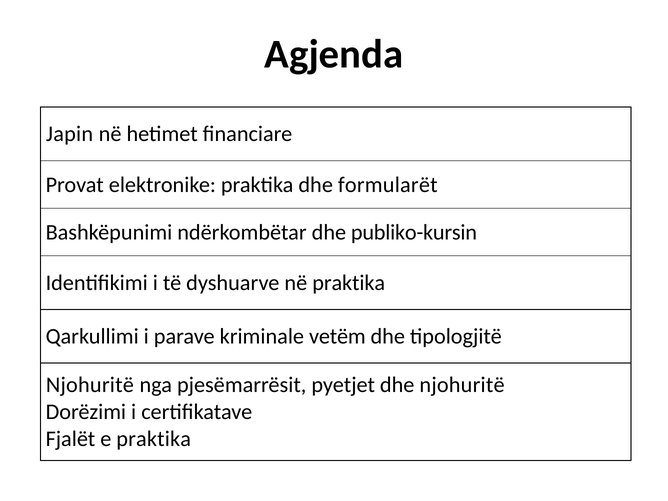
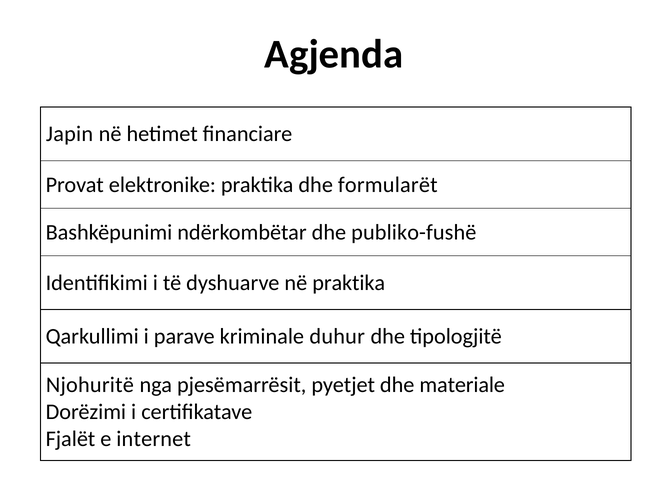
publiko-kursin: publiko-kursin -> publiko-fushë
vetëm: vetëm -> duhur
dhe njohuritë: njohuritë -> materiale
e praktika: praktika -> internet
